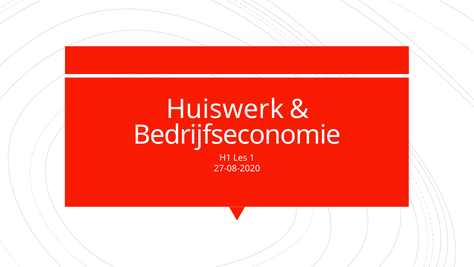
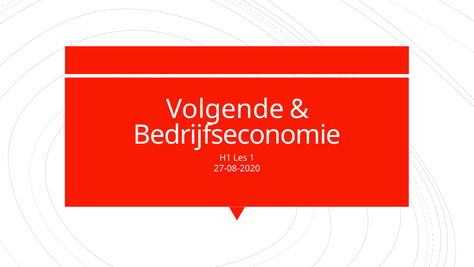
Huiswerk: Huiswerk -> Volgende
